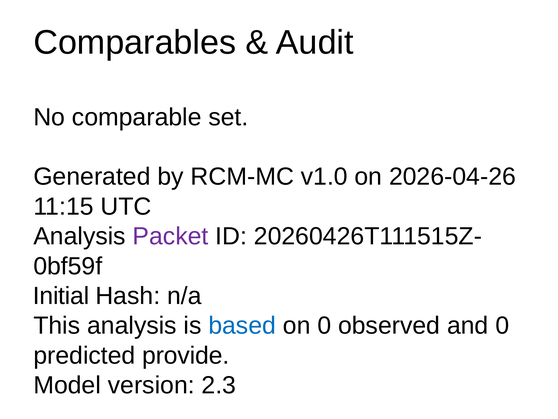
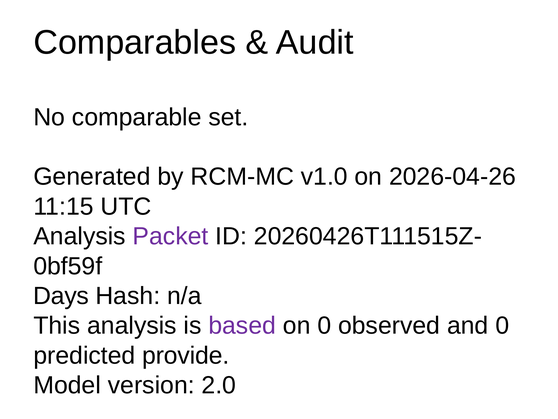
Initial: Initial -> Days
based colour: blue -> purple
2.3: 2.3 -> 2.0
